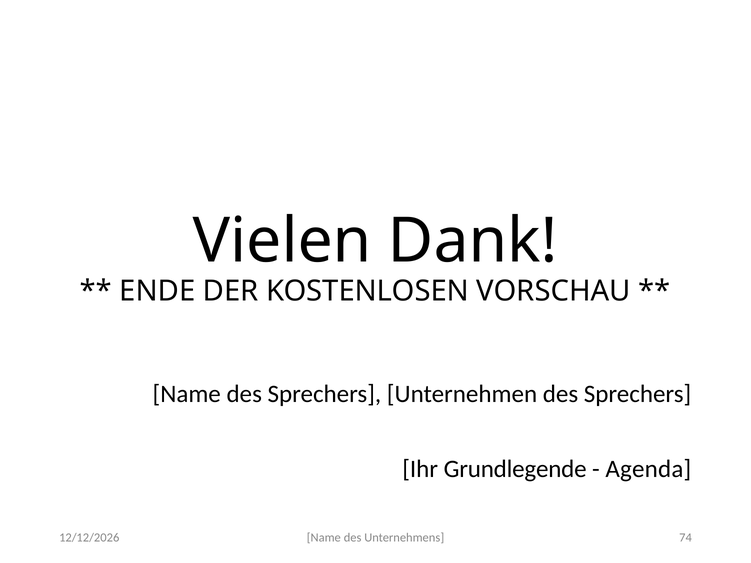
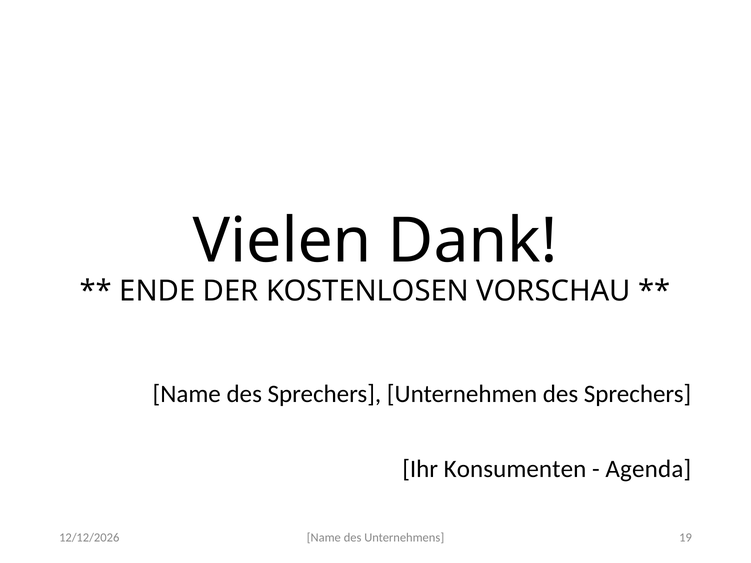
Grundlegende: Grundlegende -> Konsumenten
74: 74 -> 19
